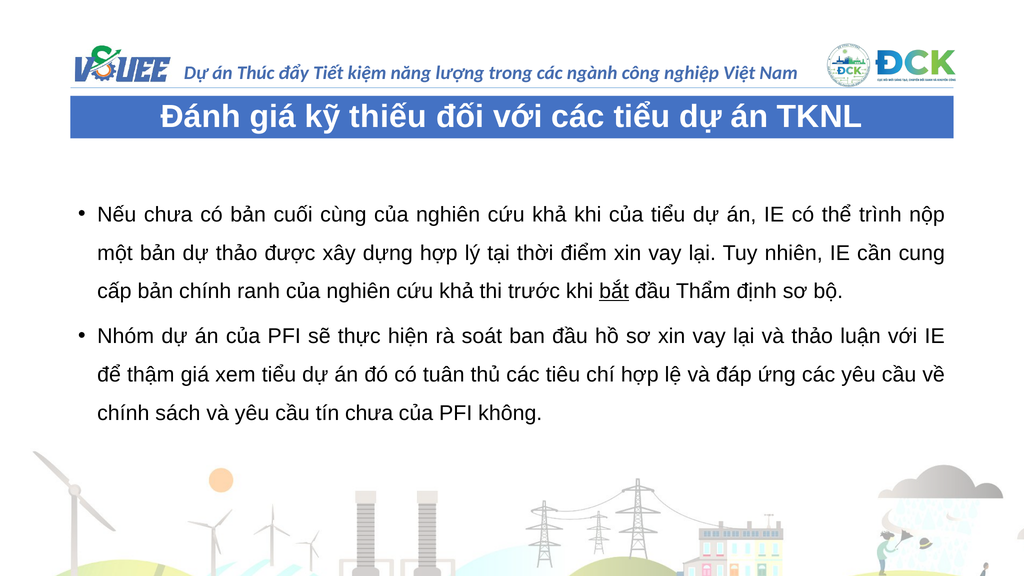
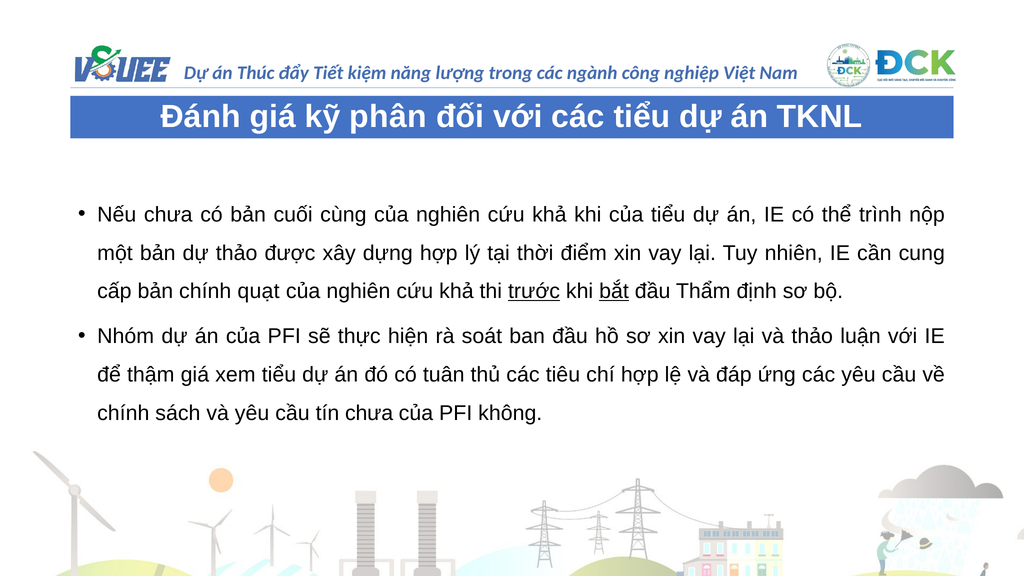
thiếu: thiếu -> phân
ranh: ranh -> quạt
trước underline: none -> present
